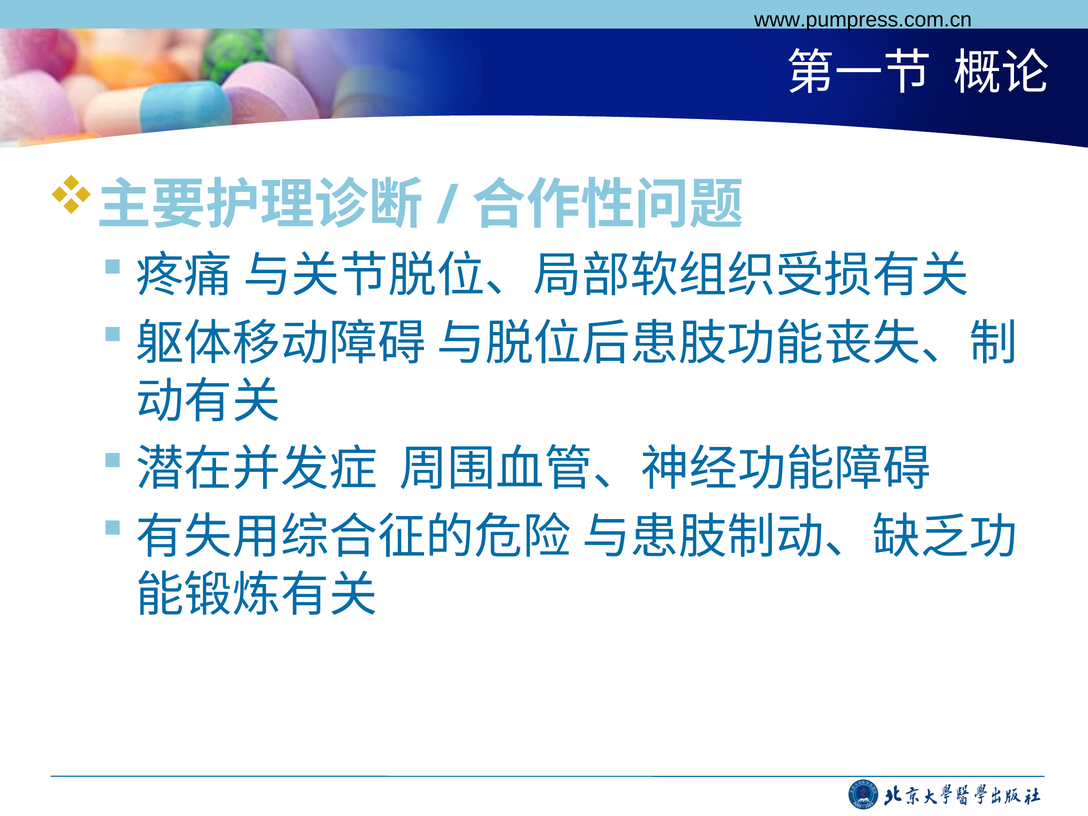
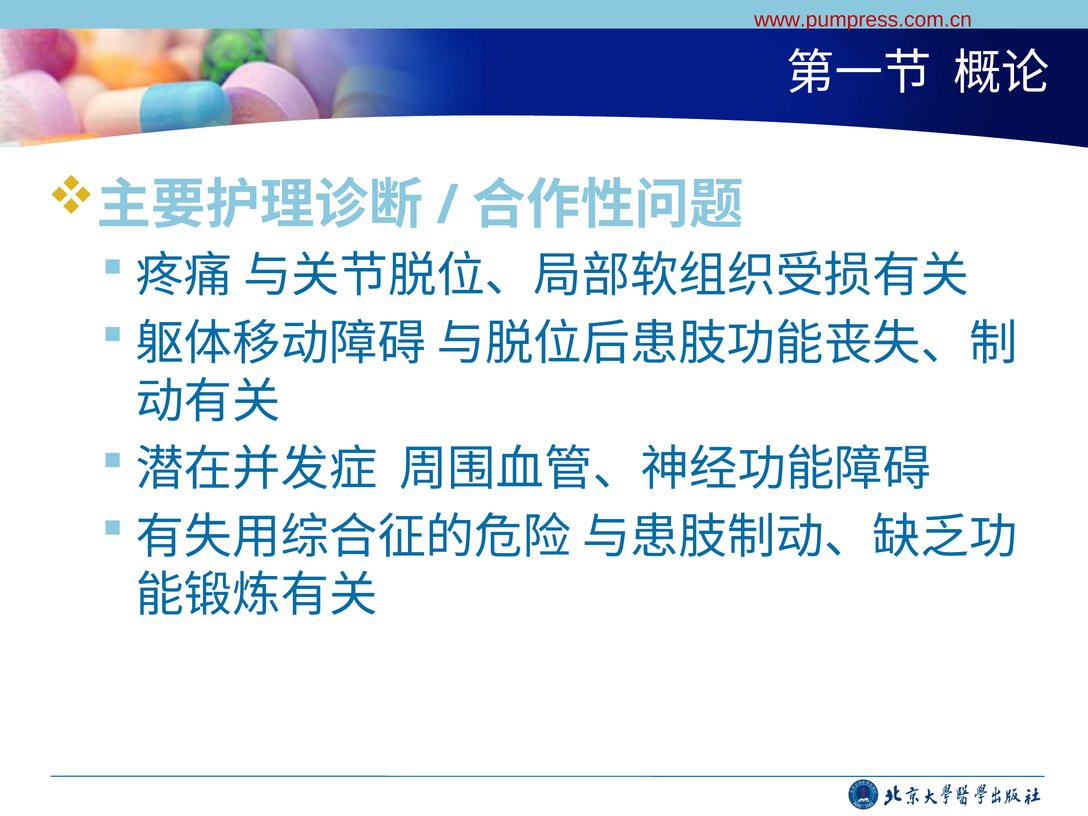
www.pumpress.com.cn colour: black -> red
